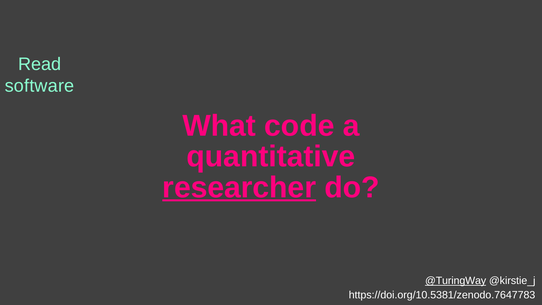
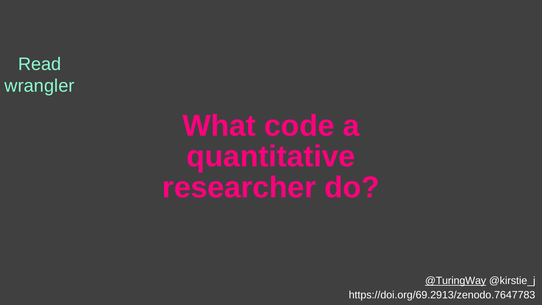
software: software -> wrangler
researcher underline: present -> none
https://doi.org/10.5381/zenodo.7647783: https://doi.org/10.5381/zenodo.7647783 -> https://doi.org/69.2913/zenodo.7647783
